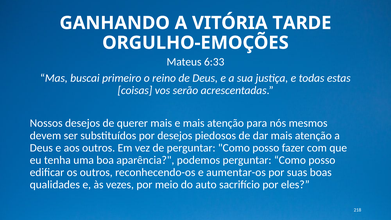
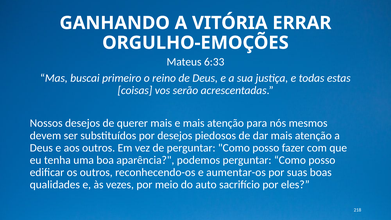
TARDE: TARDE -> ERRAR
